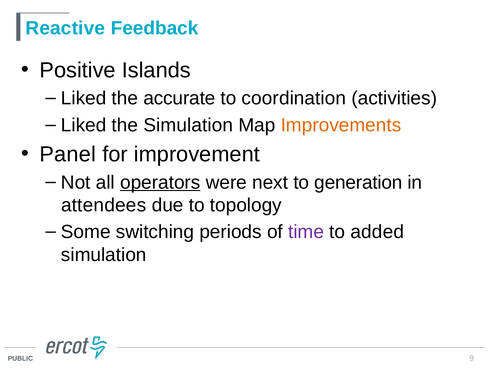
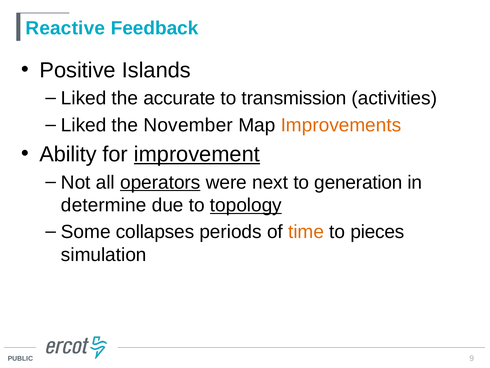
coordination: coordination -> transmission
the Simulation: Simulation -> November
Panel: Panel -> Ability
improvement underline: none -> present
attendees: attendees -> determine
topology underline: none -> present
switching: switching -> collapses
time colour: purple -> orange
added: added -> pieces
